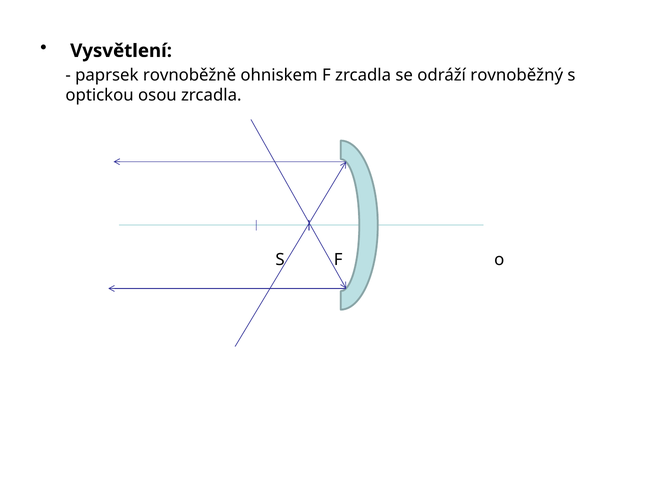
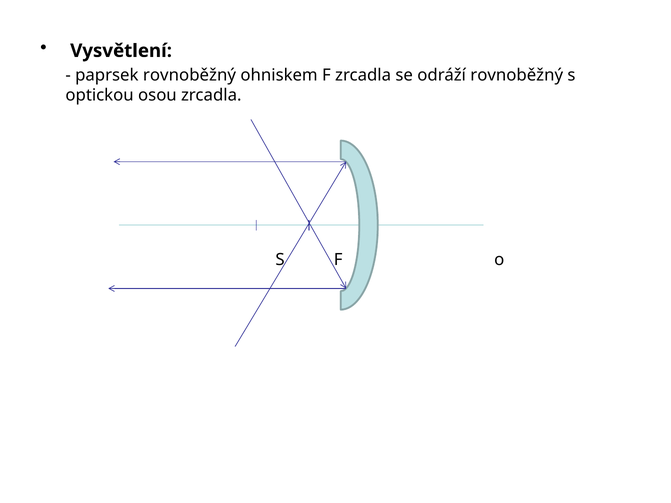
paprsek rovnoběžně: rovnoběžně -> rovnoběžný
